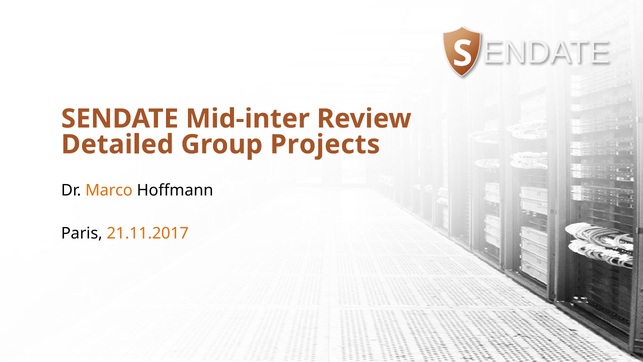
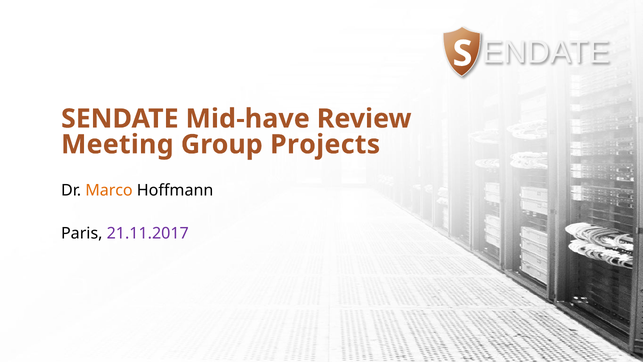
Mid-inter: Mid-inter -> Mid-have
Detailed: Detailed -> Meeting
21.11.2017 colour: orange -> purple
